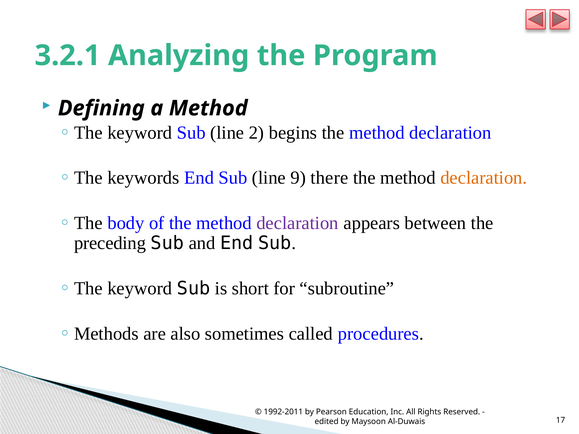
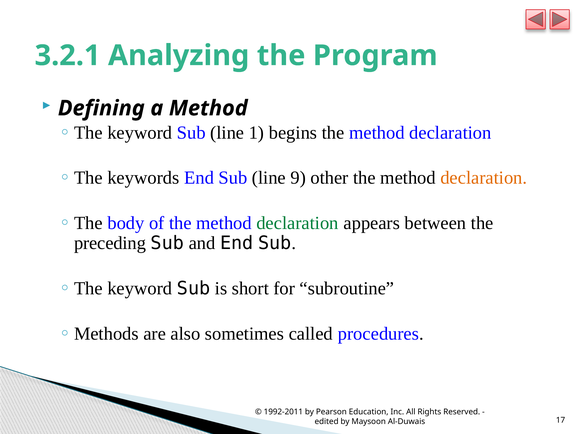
2: 2 -> 1
there: there -> other
declaration at (297, 223) colour: purple -> green
